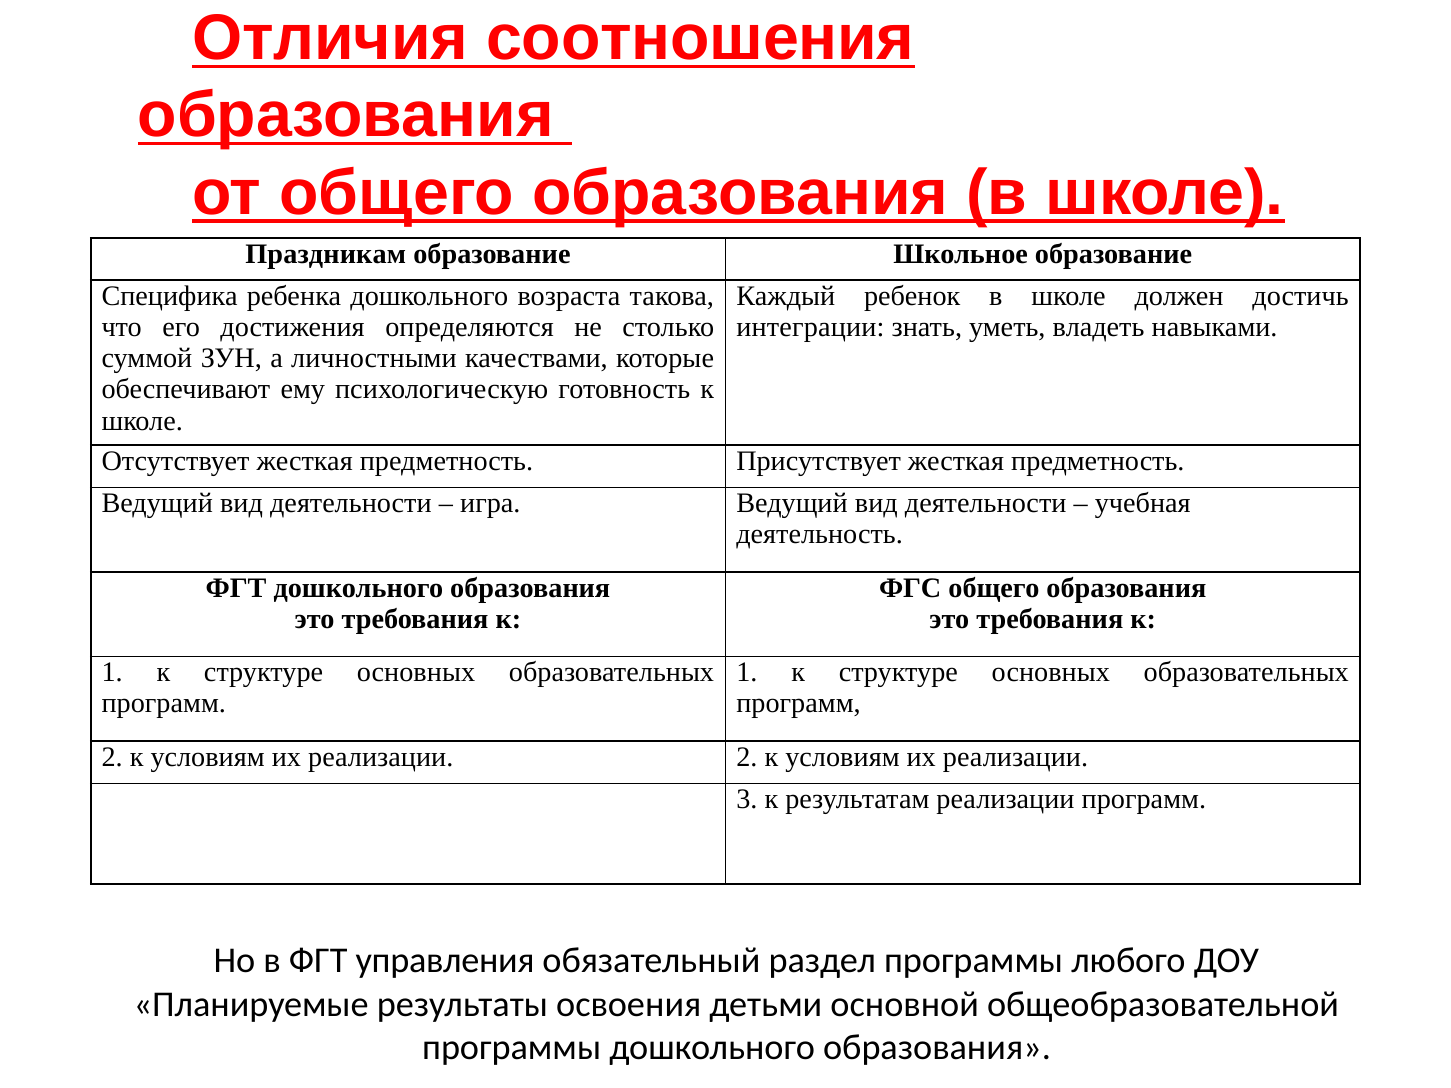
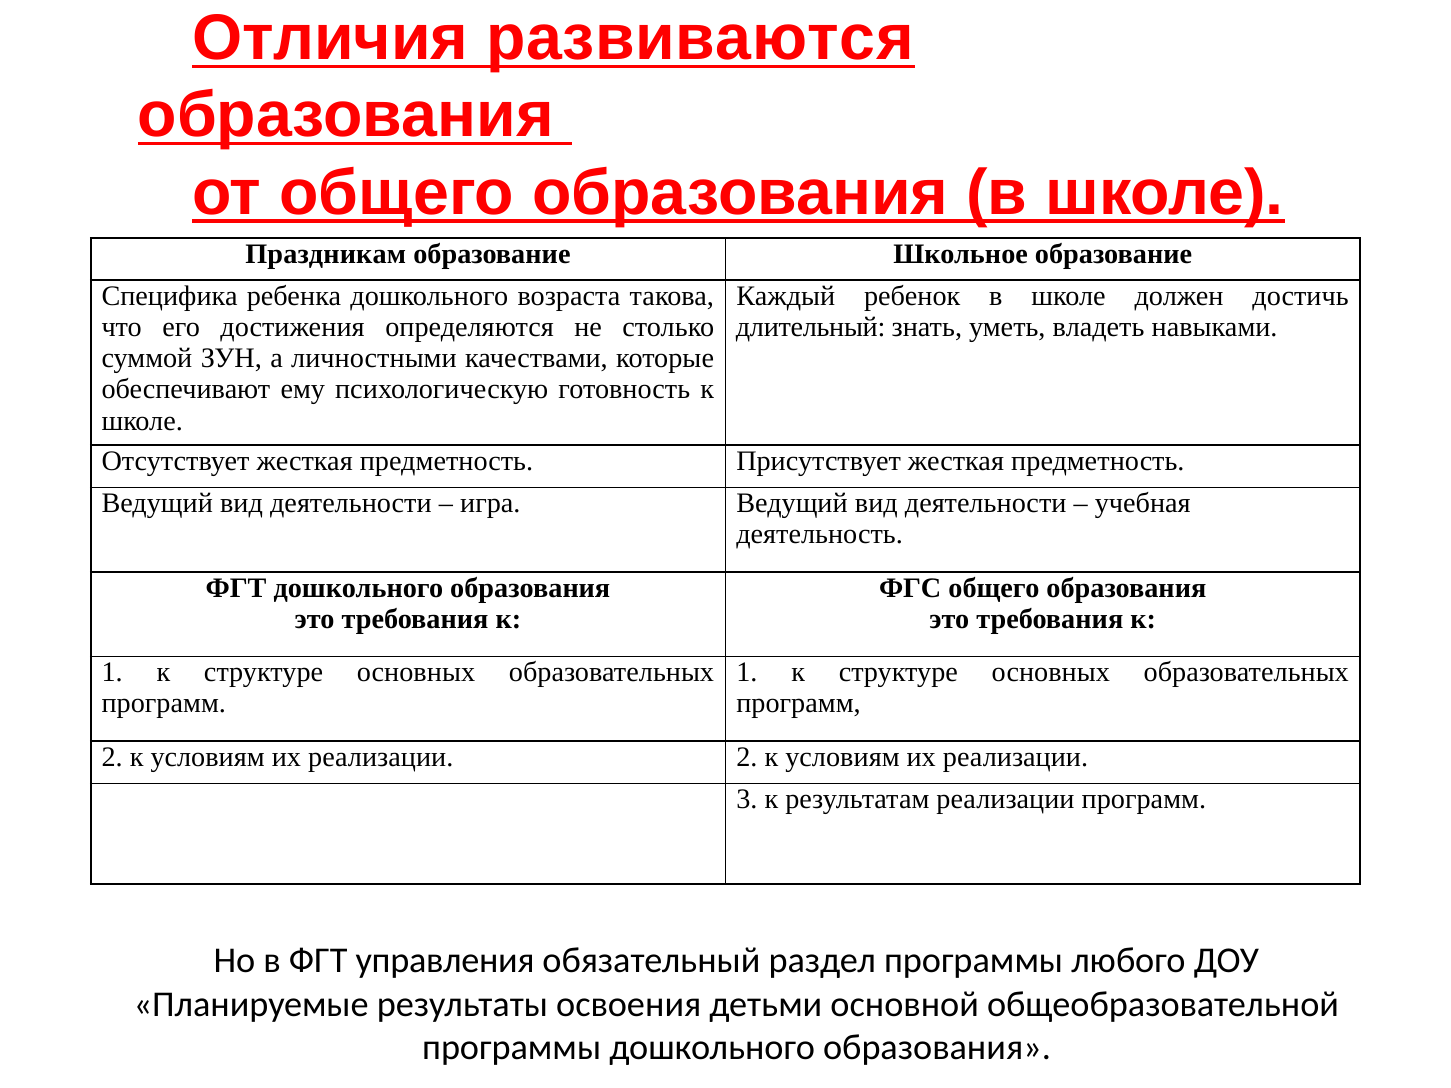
соотношения: соотношения -> развиваются
интеграции: интеграции -> длительный
